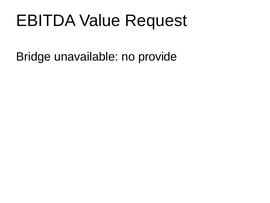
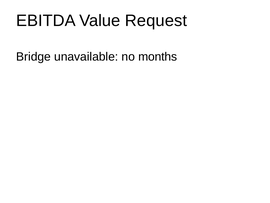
provide: provide -> months
